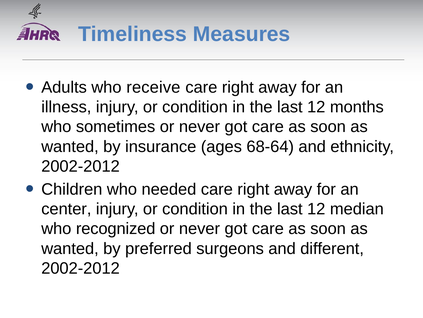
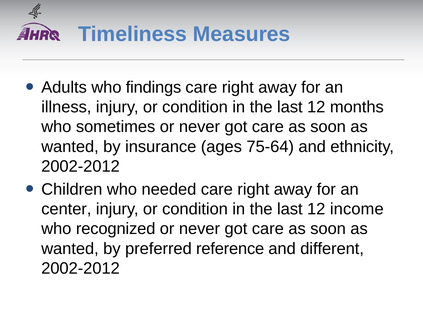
receive: receive -> findings
68-64: 68-64 -> 75-64
median: median -> income
surgeons: surgeons -> reference
